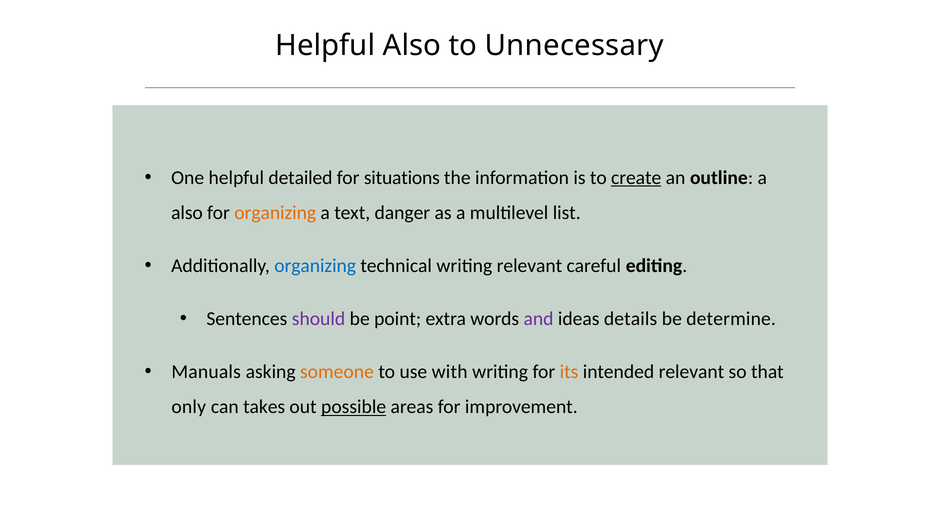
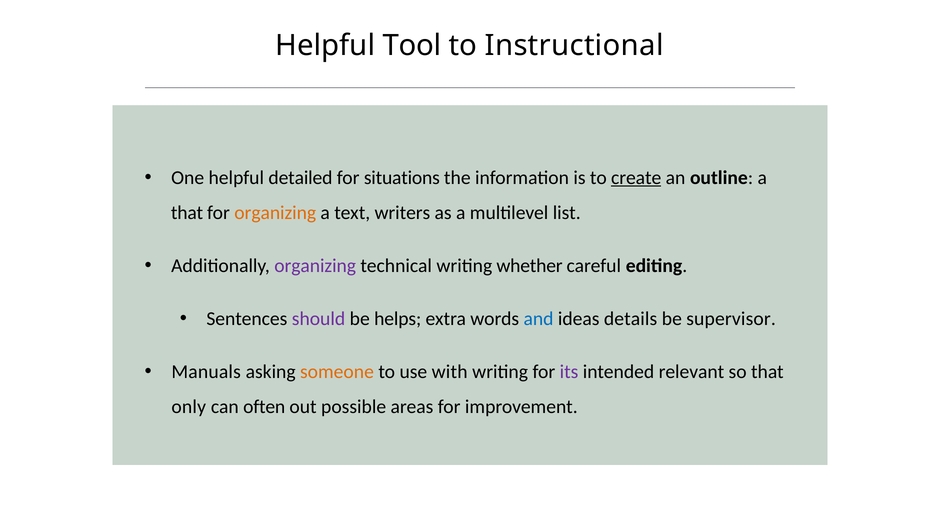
Helpful Also: Also -> Tool
Unnecessary: Unnecessary -> Instructional
also at (187, 213): also -> that
danger: danger -> writers
organizing at (315, 266) colour: blue -> purple
writing relevant: relevant -> whether
point: point -> helps
and colour: purple -> blue
determine: determine -> supervisor
its colour: orange -> purple
takes: takes -> often
possible underline: present -> none
